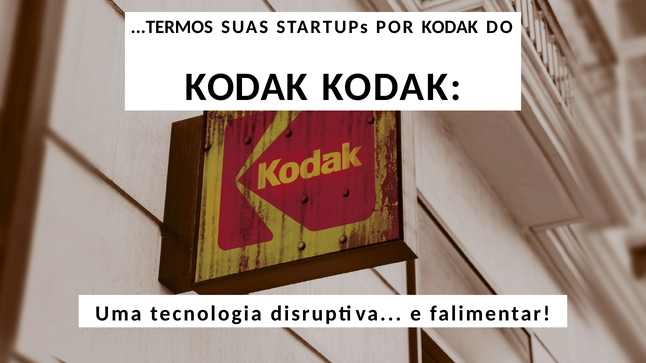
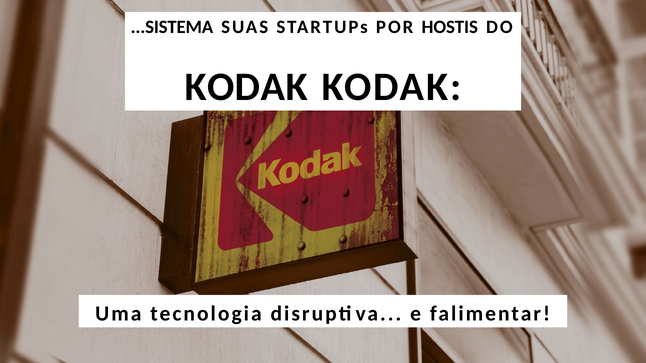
...TERMOS: ...TERMOS -> ...SISTEMA
POR KODAK: KODAK -> HOSTIS
